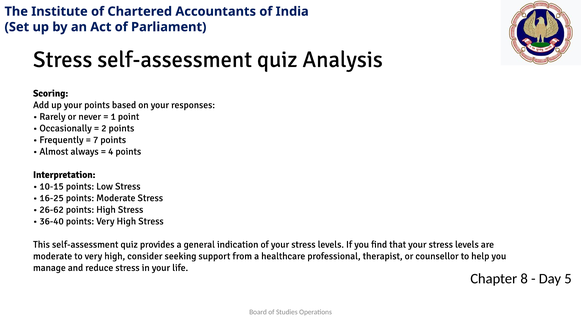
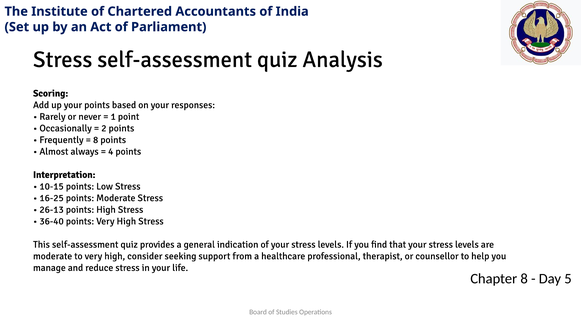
7 at (96, 140): 7 -> 8
26-62: 26-62 -> 26-13
